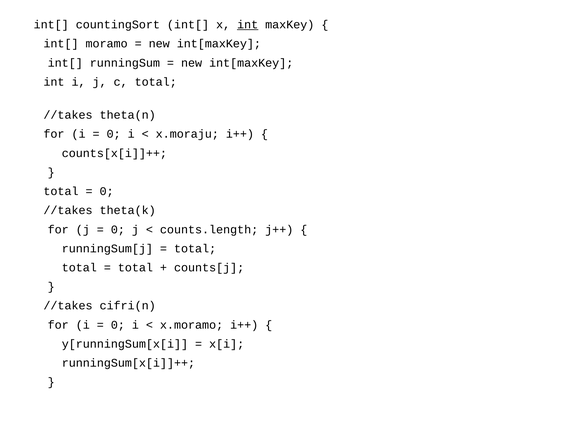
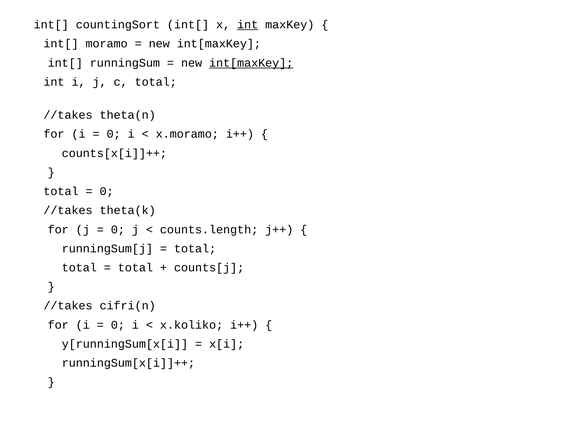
int[maxKey at (251, 63) underline: none -> present
x.moraju: x.moraju -> x.moramo
x.moramo: x.moramo -> x.koliko
